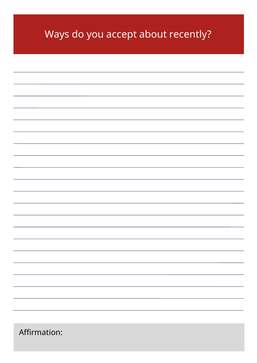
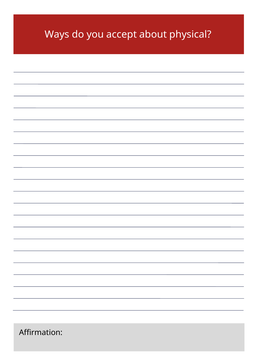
recently: recently -> physical
